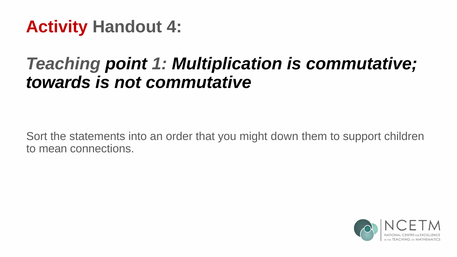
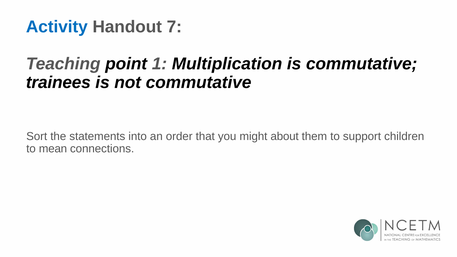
Activity colour: red -> blue
4: 4 -> 7
towards: towards -> trainees
down: down -> about
